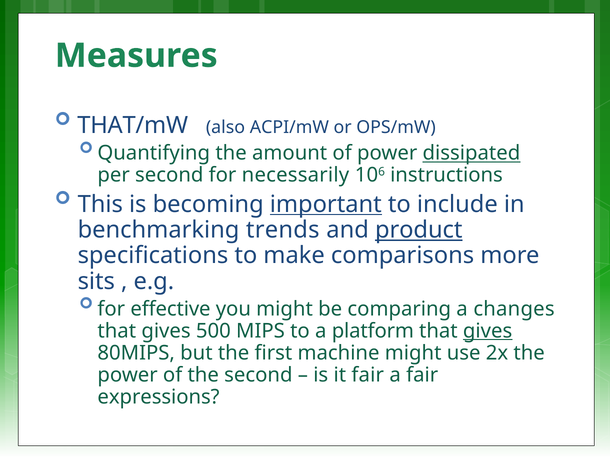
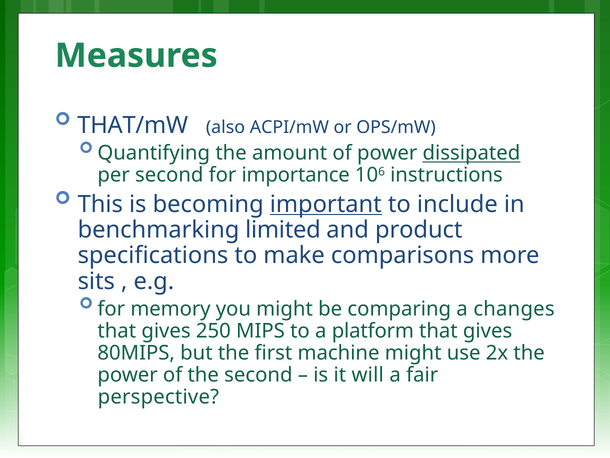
necessarily: necessarily -> importance
trends: trends -> limited
product underline: present -> none
effective: effective -> memory
500: 500 -> 250
gives at (488, 331) underline: present -> none
it fair: fair -> will
expressions: expressions -> perspective
